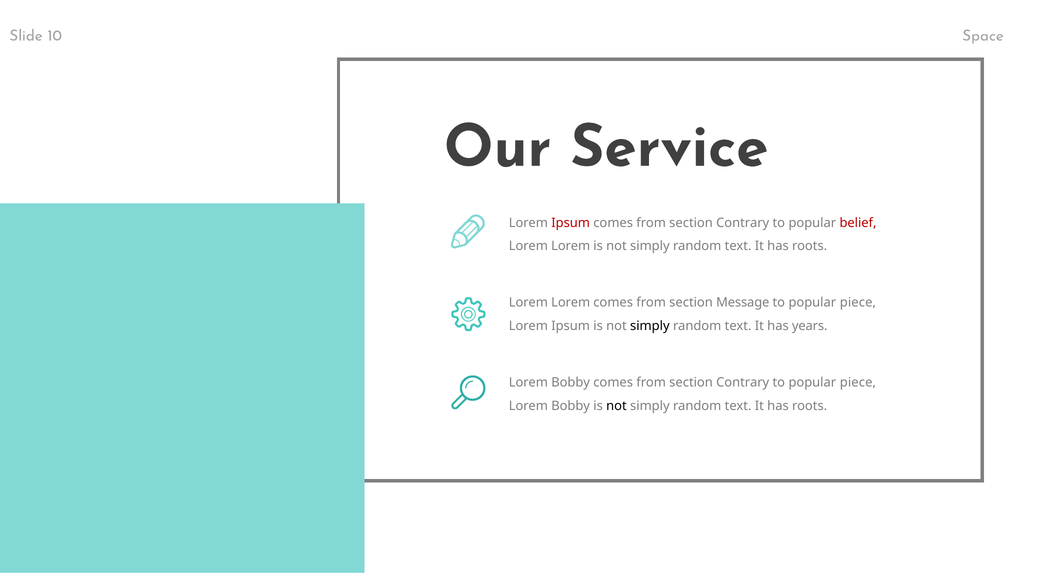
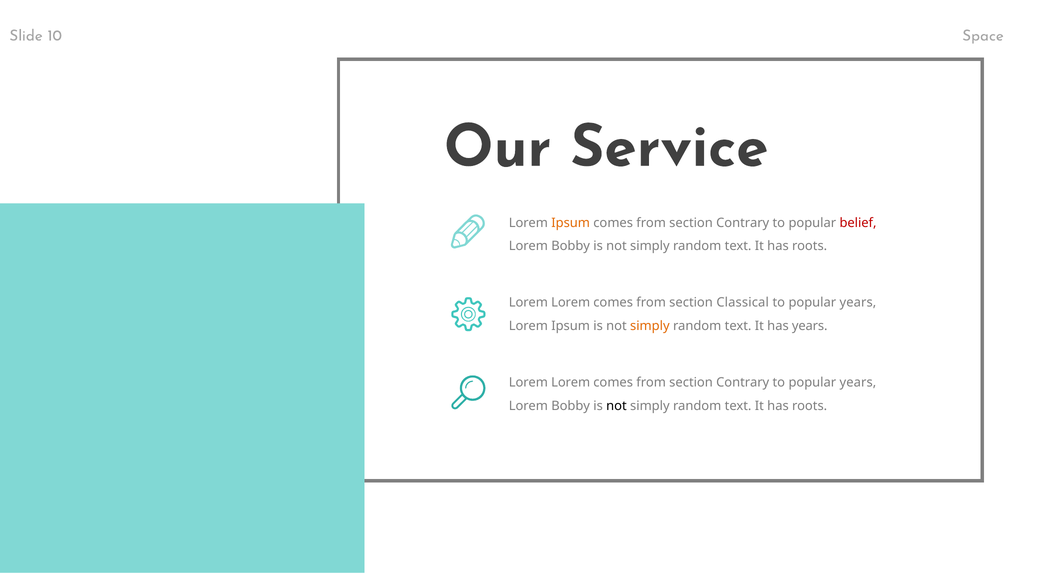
Ipsum at (571, 223) colour: red -> orange
Lorem at (571, 246): Lorem -> Bobby
Message: Message -> Classical
piece at (858, 303): piece -> years
simply at (650, 326) colour: black -> orange
Bobby at (571, 382): Bobby -> Lorem
Contrary to popular piece: piece -> years
